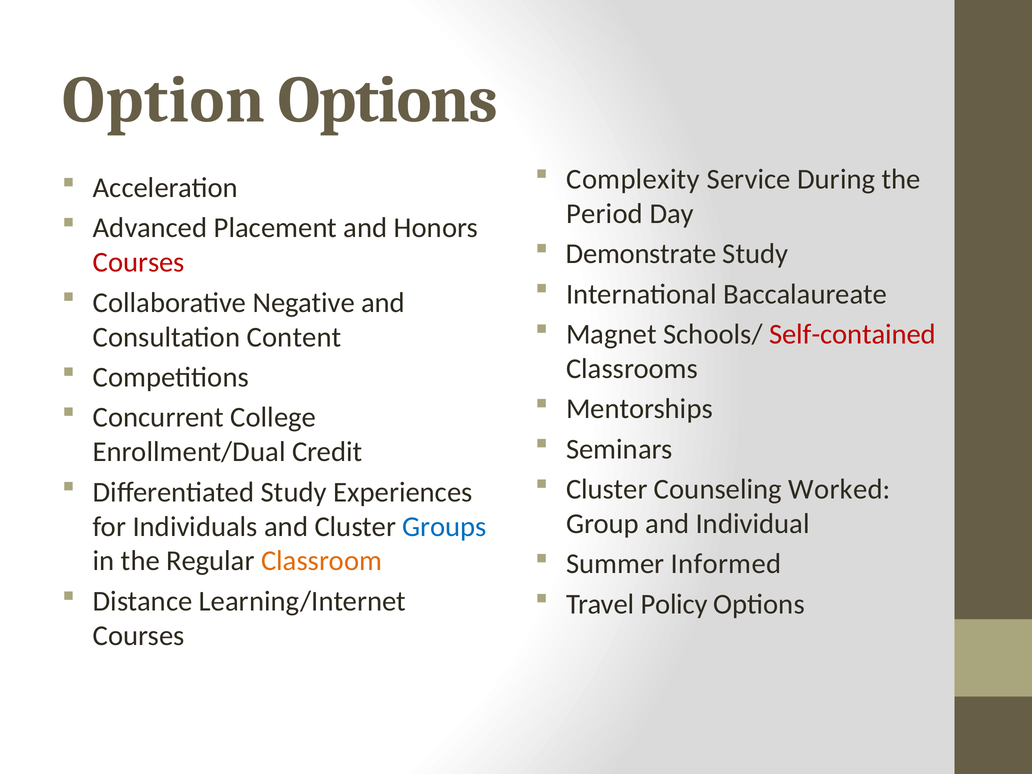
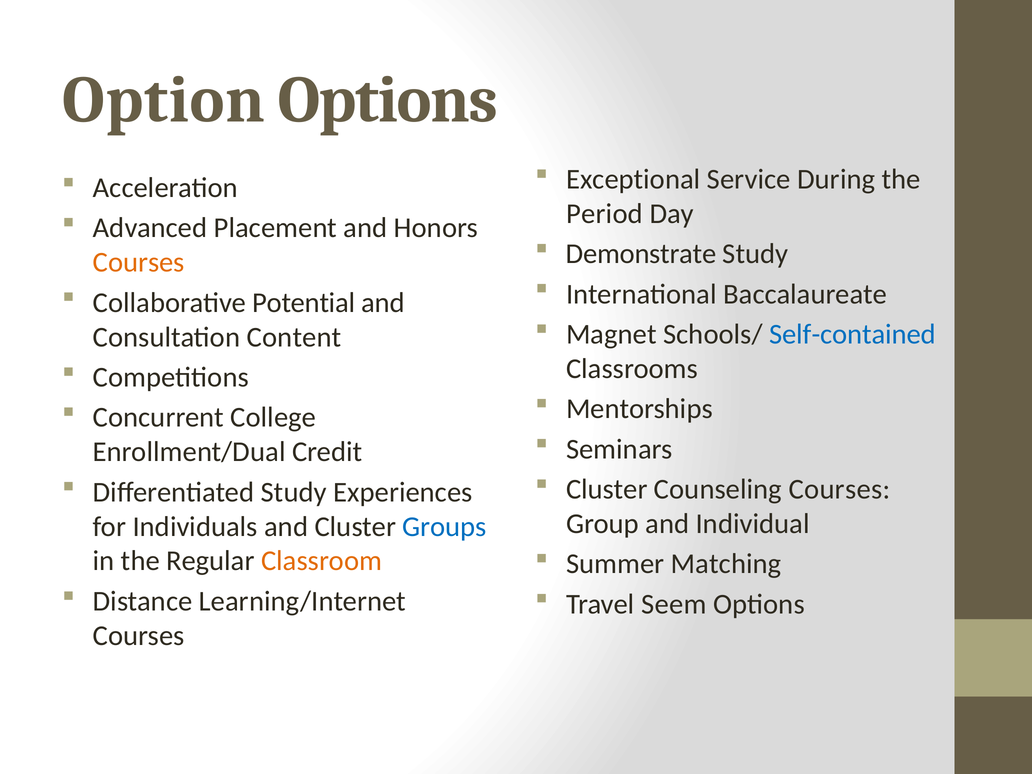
Complexity: Complexity -> Exceptional
Courses at (139, 262) colour: red -> orange
Negative: Negative -> Potential
Self-contained colour: red -> blue
Counseling Worked: Worked -> Courses
Informed: Informed -> Matching
Policy: Policy -> Seem
